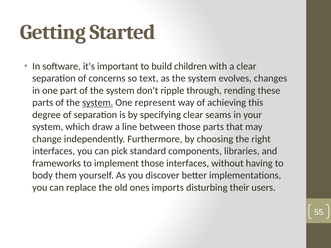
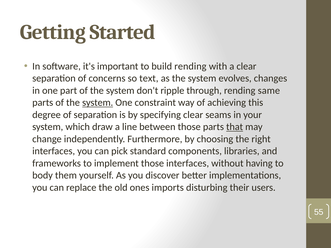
build children: children -> rending
these: these -> same
represent: represent -> constraint
that underline: none -> present
